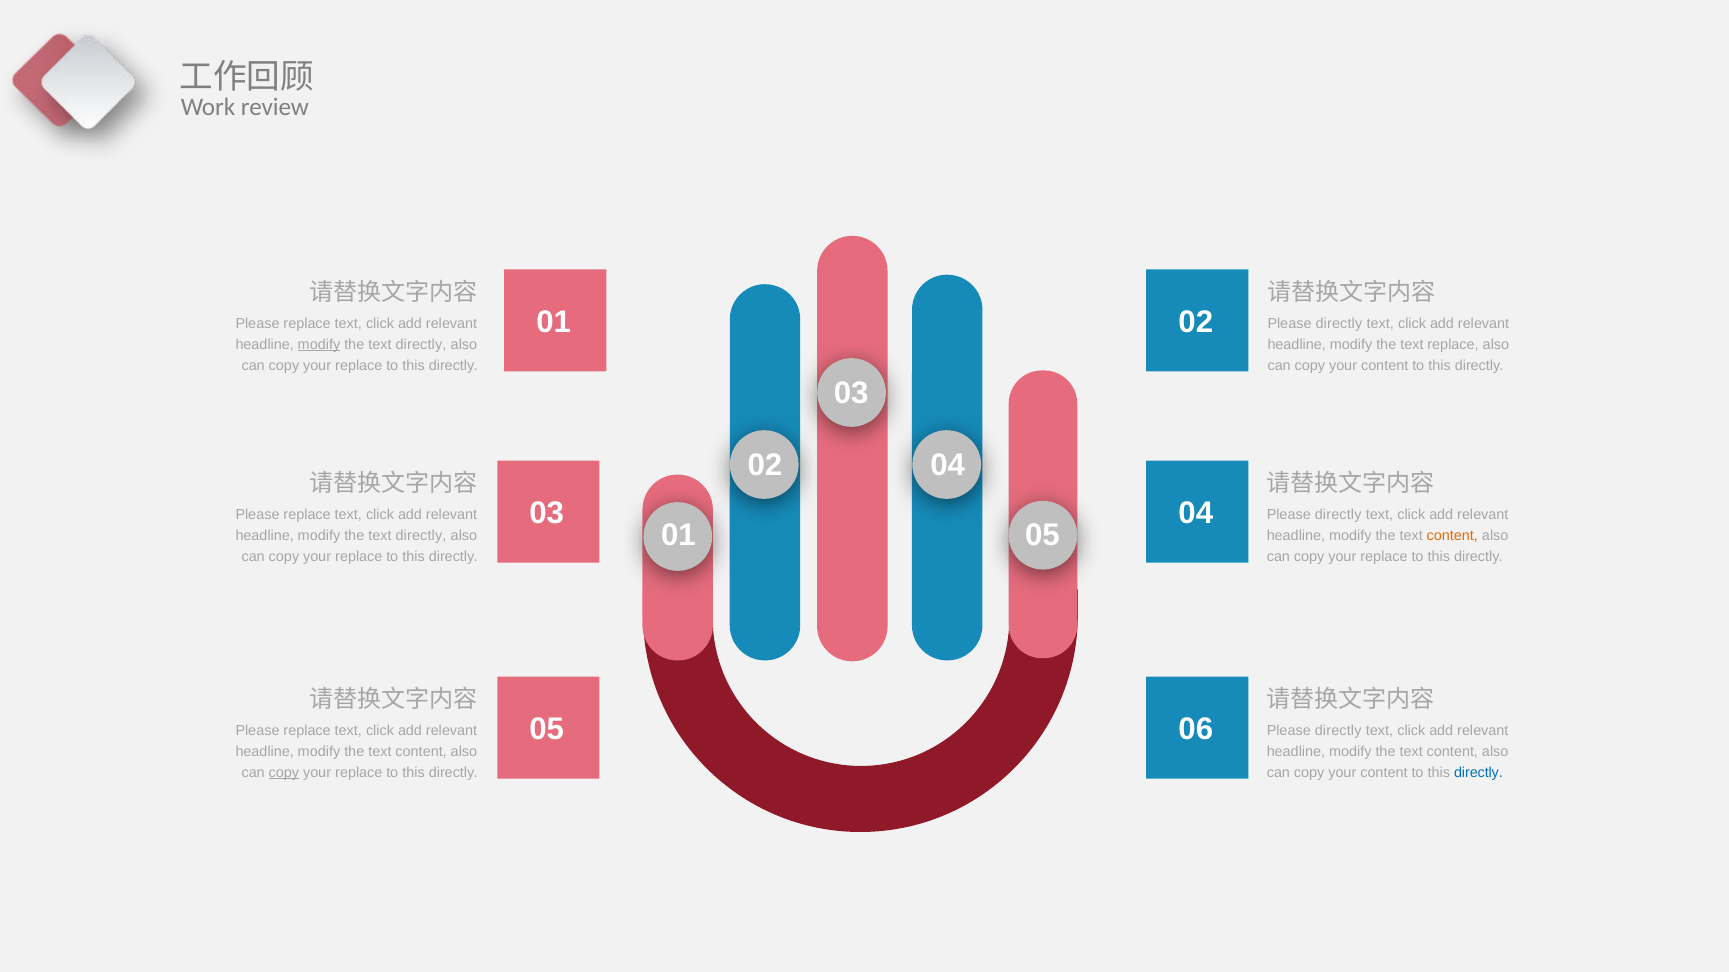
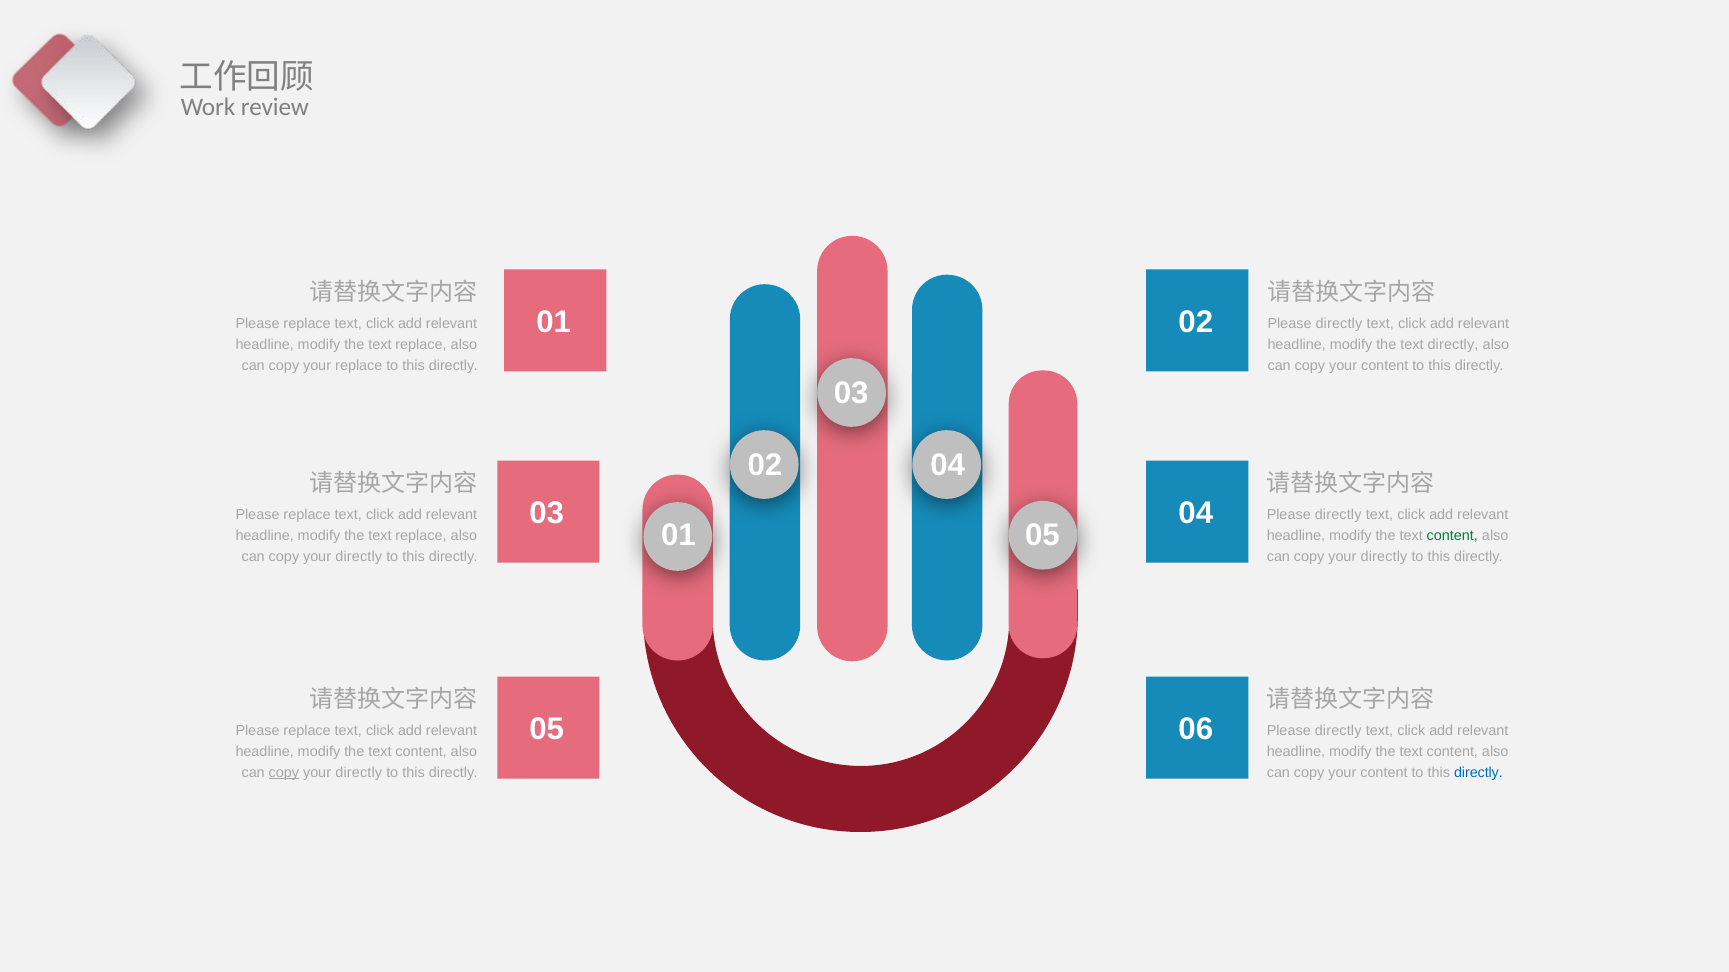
modify at (319, 345) underline: present -> none
directly at (421, 345): directly -> replace
text replace: replace -> directly
directly at (421, 536): directly -> replace
content at (1452, 536) colour: orange -> green
replace at (359, 557): replace -> directly
replace at (1384, 557): replace -> directly
replace at (359, 773): replace -> directly
